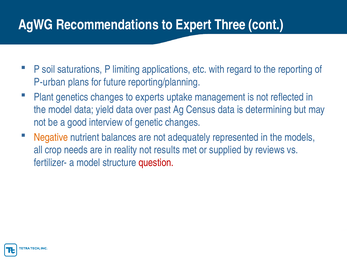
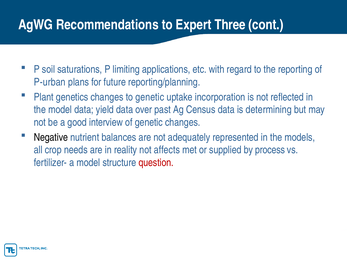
to experts: experts -> genetic
management: management -> incorporation
Negative colour: orange -> black
results: results -> affects
reviews: reviews -> process
